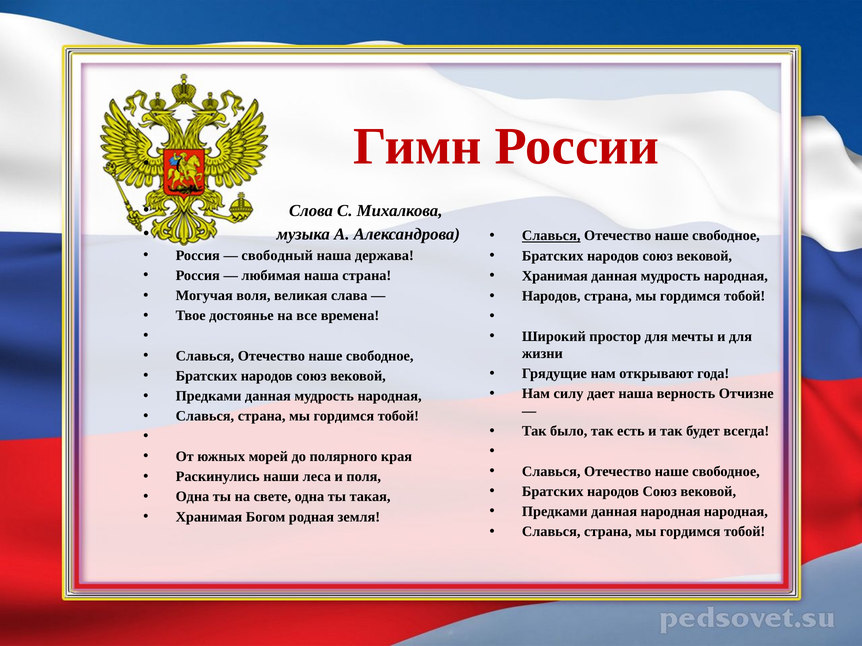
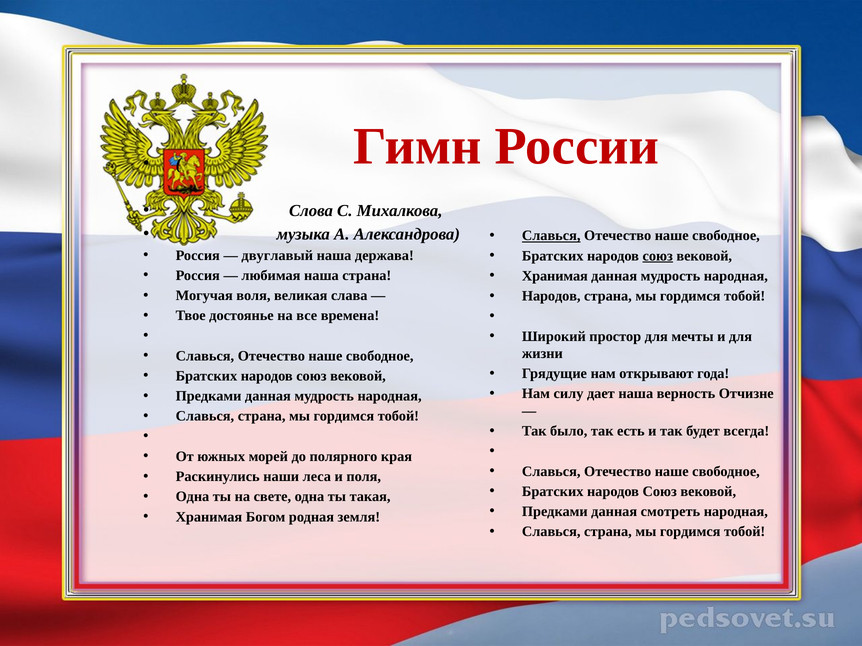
свободный: свободный -> двуглавый
союз at (658, 256) underline: none -> present
данная народная: народная -> смотреть
